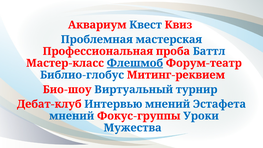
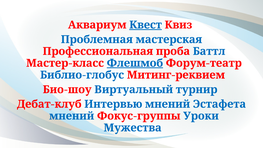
Квест underline: none -> present
